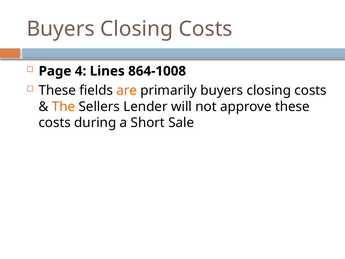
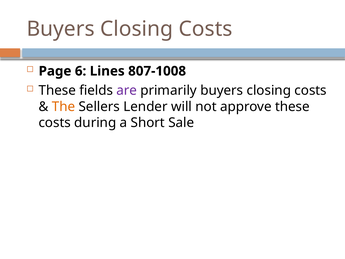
4: 4 -> 6
864‐1008: 864‐1008 -> 807‐1008
are colour: orange -> purple
